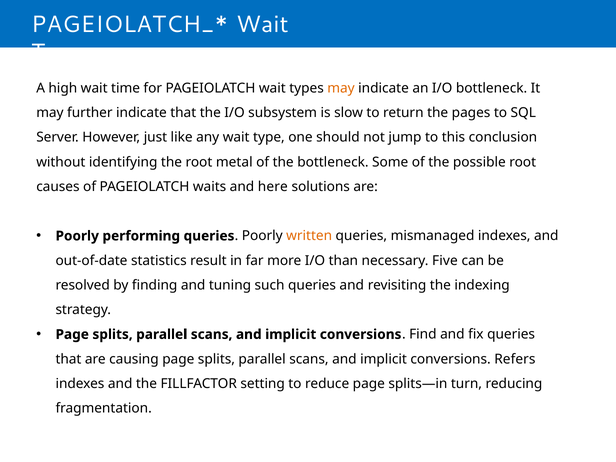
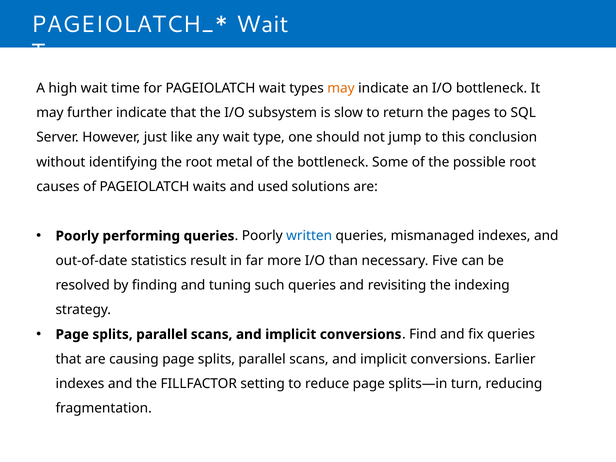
here: here -> used
written colour: orange -> blue
Refers: Refers -> Earlier
